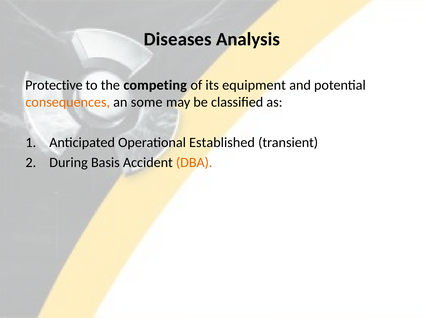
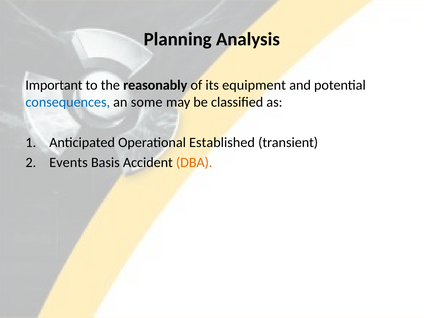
Diseases: Diseases -> Planning
Protective: Protective -> Important
competing: competing -> reasonably
consequences colour: orange -> blue
During: During -> Events
